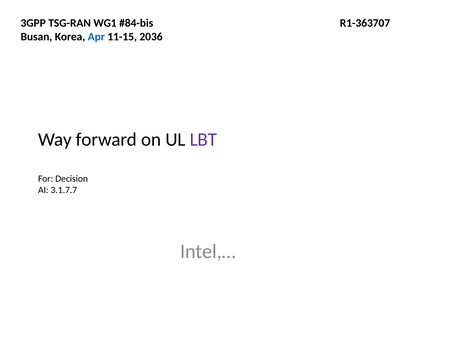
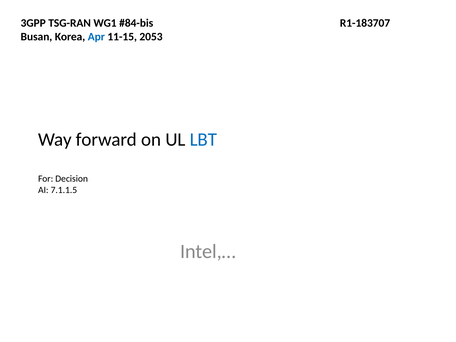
R1-363707: R1-363707 -> R1-183707
2036: 2036 -> 2053
LBT colour: purple -> blue
3.1.7.7: 3.1.7.7 -> 7.1.1.5
